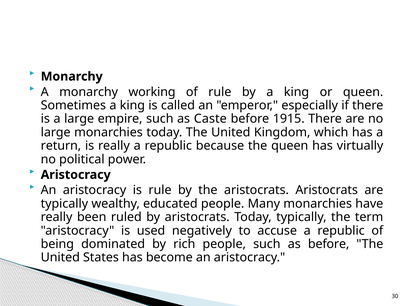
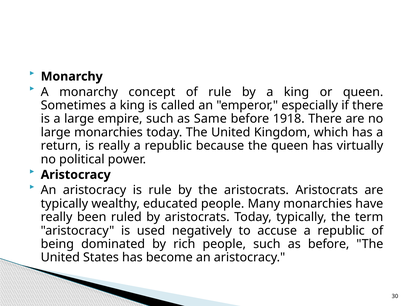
working: working -> concept
Caste: Caste -> Same
1915: 1915 -> 1918
